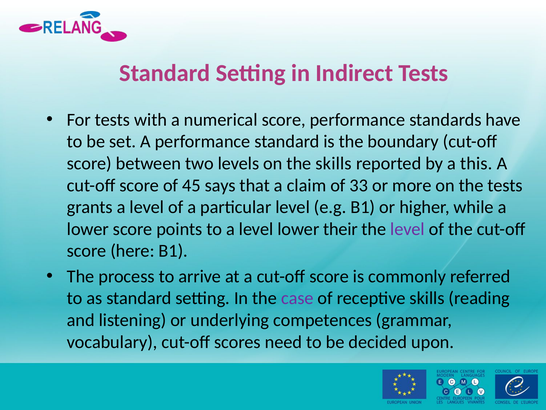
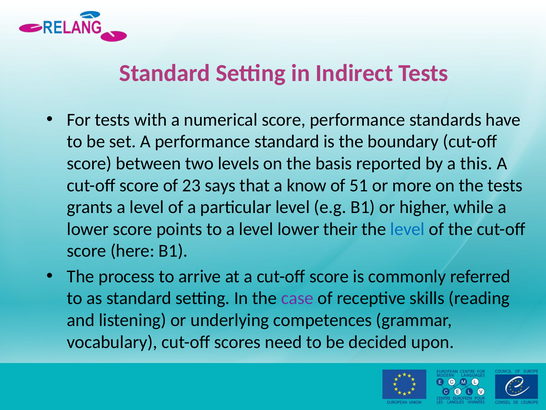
the skills: skills -> basis
45: 45 -> 23
claim: claim -> know
33: 33 -> 51
level at (408, 229) colour: purple -> blue
